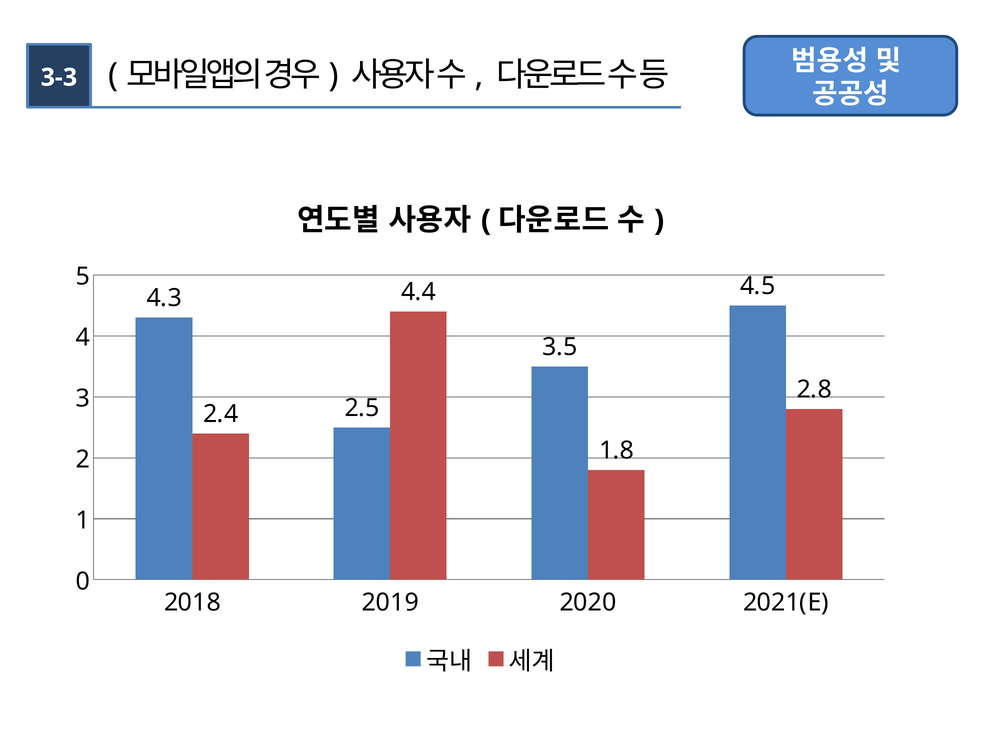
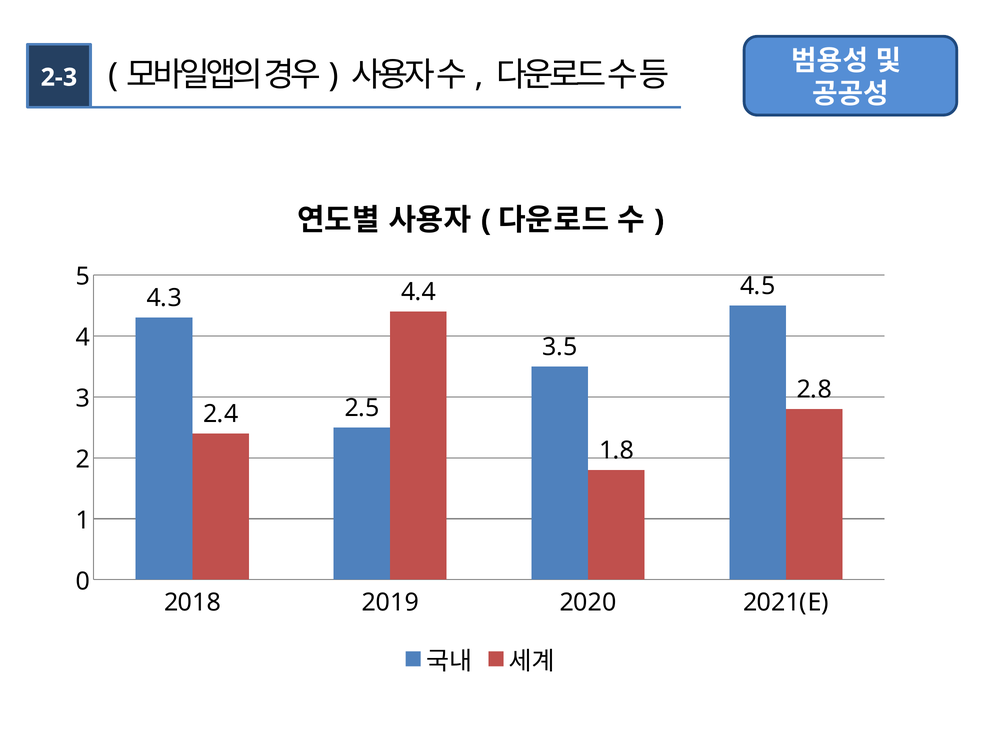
3-3: 3-3 -> 2-3
